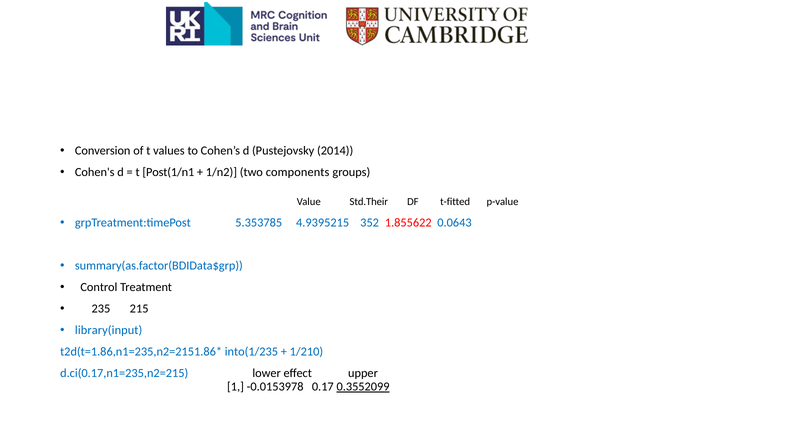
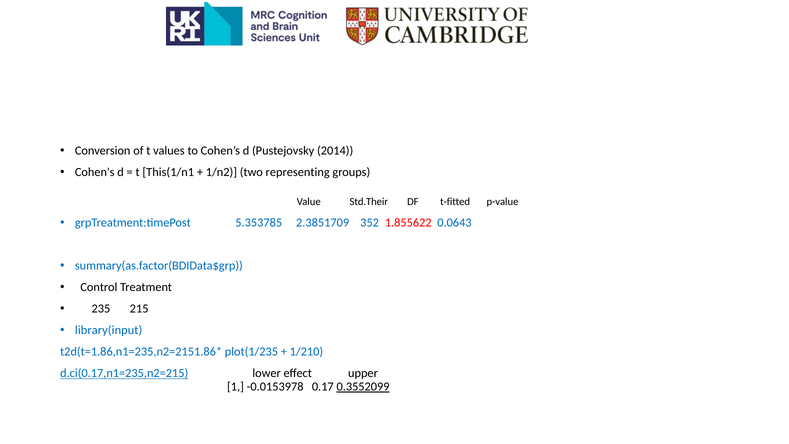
Post(1/n1: Post(1/n1 -> This(1/n1
components: components -> representing
4.9395215: 4.9395215 -> 2.3851709
into(1/235: into(1/235 -> plot(1/235
d.ci(0.17,n1=235,n2=215 underline: none -> present
